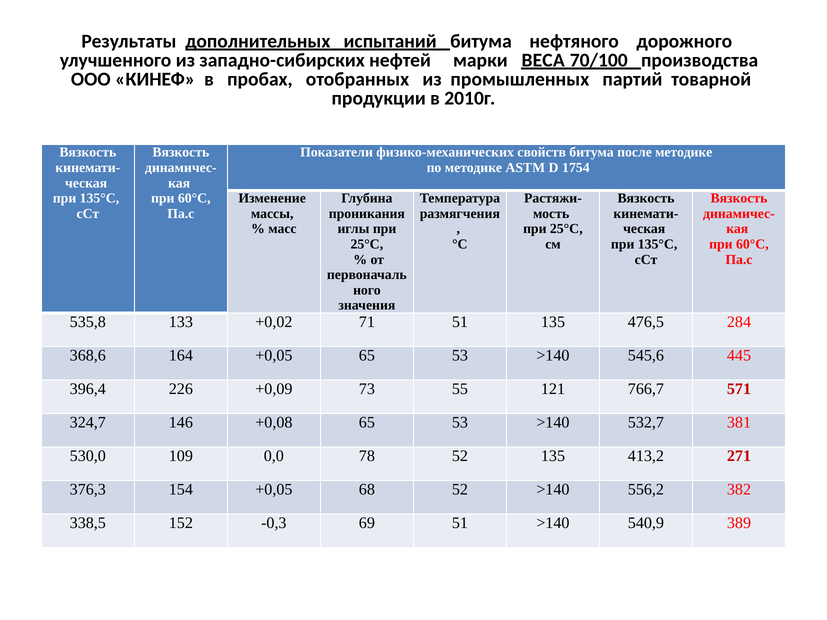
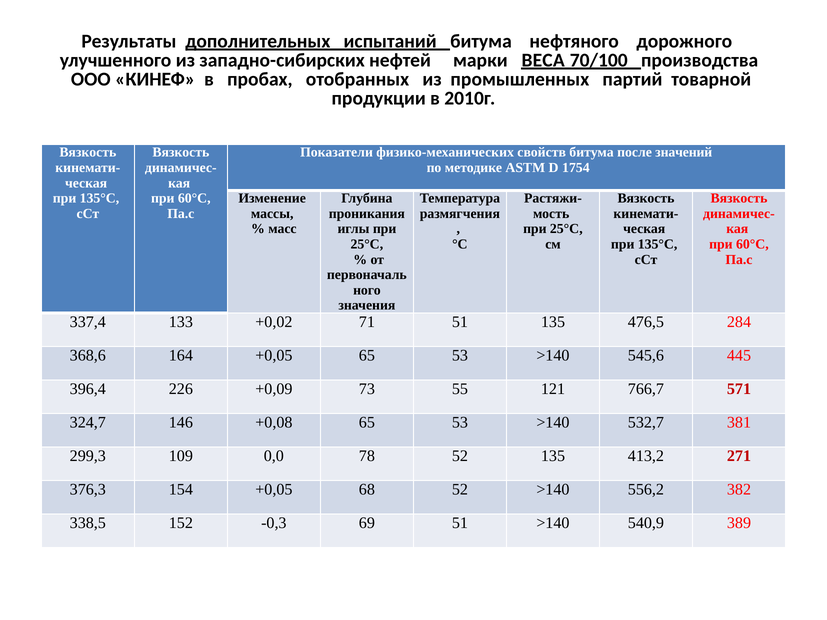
после методике: методике -> значений
535,8: 535,8 -> 337,4
530,0: 530,0 -> 299,3
